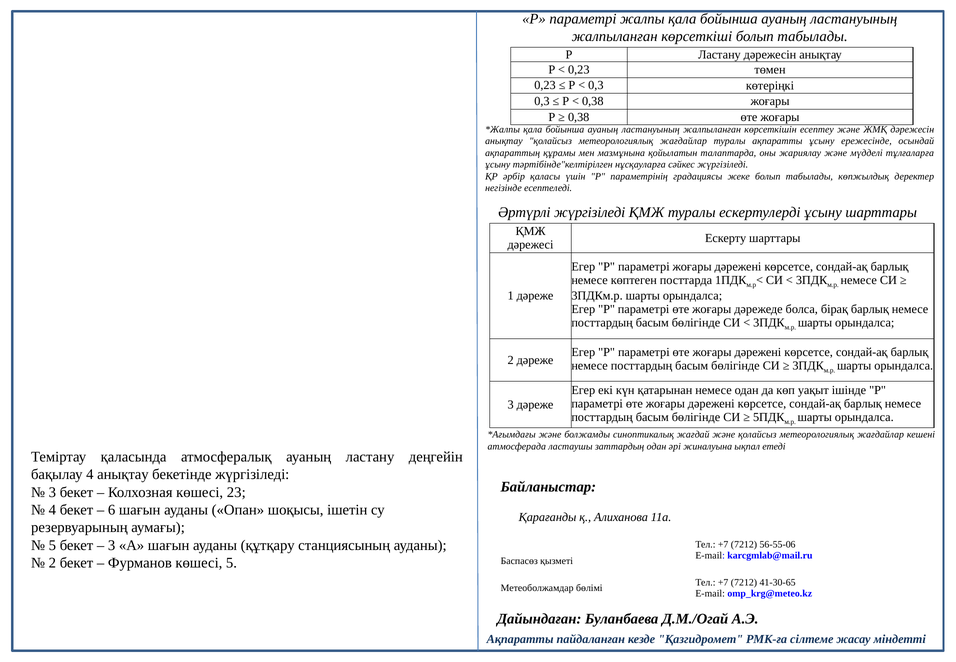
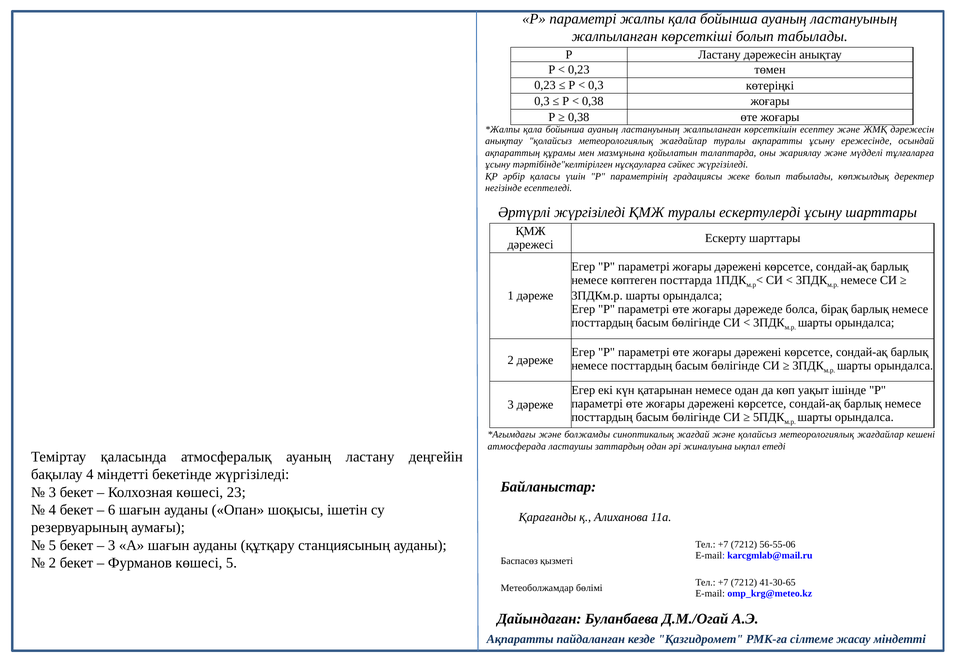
4 анықтау: анықтау -> міндетті
